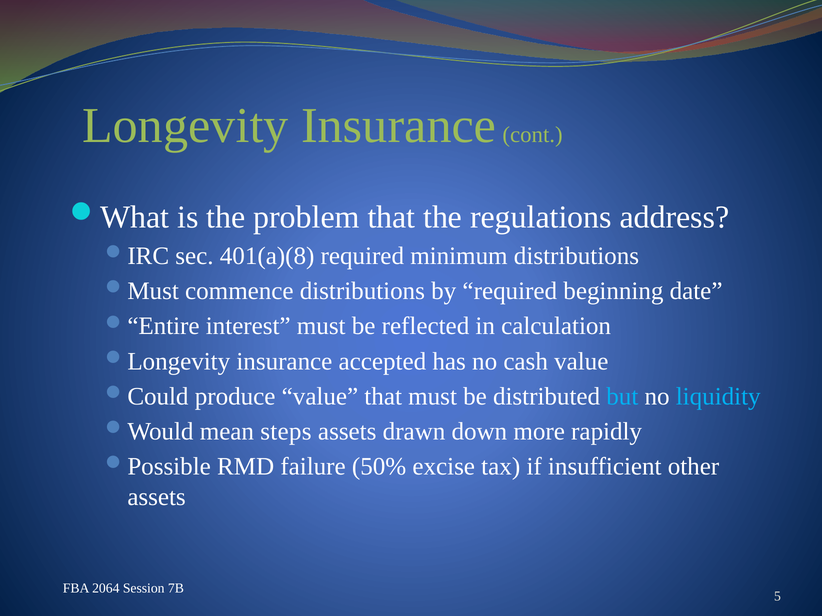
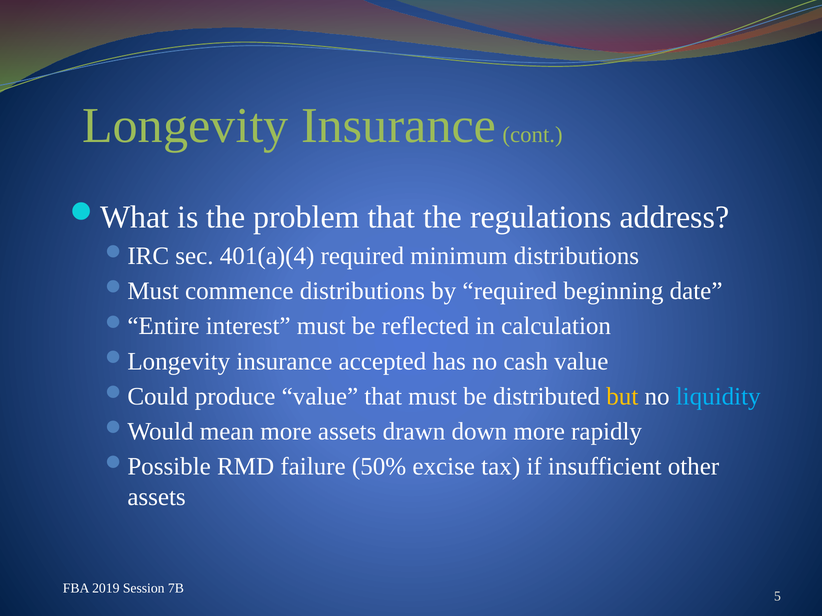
401(a)(8: 401(a)(8 -> 401(a)(4
but colour: light blue -> yellow
mean steps: steps -> more
2064: 2064 -> 2019
